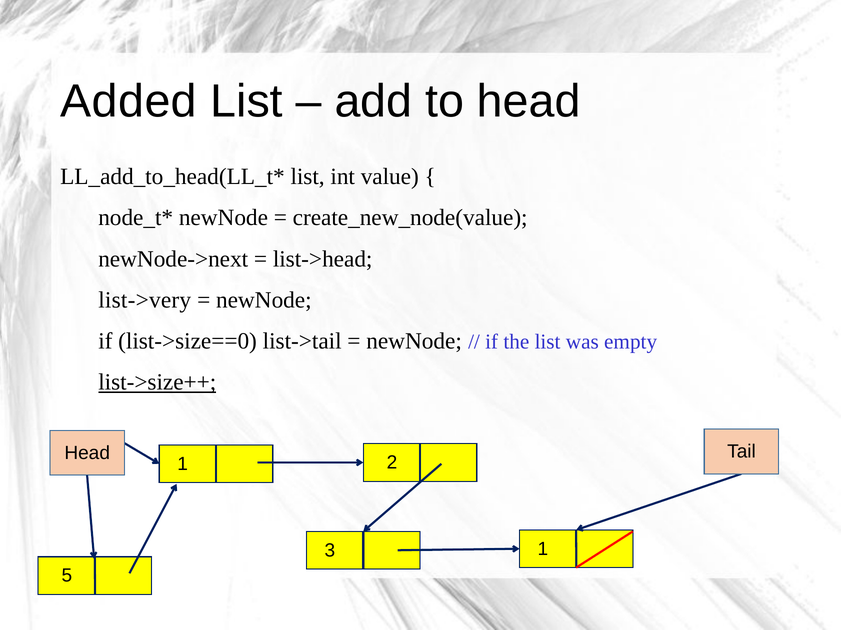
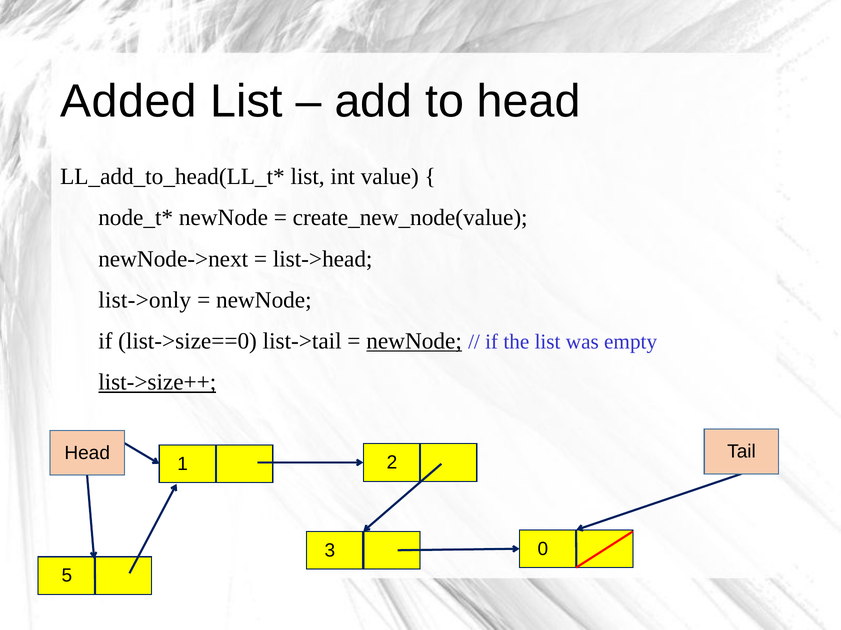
list->very: list->very -> list->only
newNode at (414, 341) underline: none -> present
3 1: 1 -> 0
